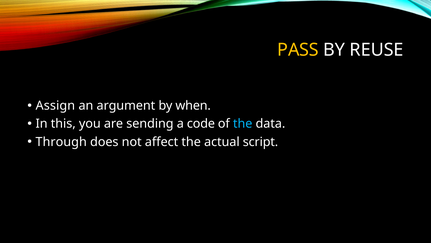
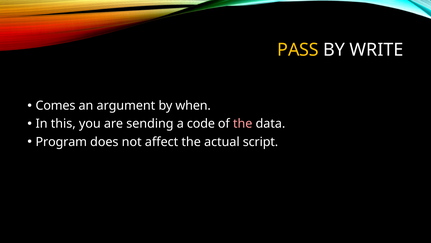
REUSE: REUSE -> WRITE
Assign: Assign -> Comes
the at (243, 123) colour: light blue -> pink
Through: Through -> Program
